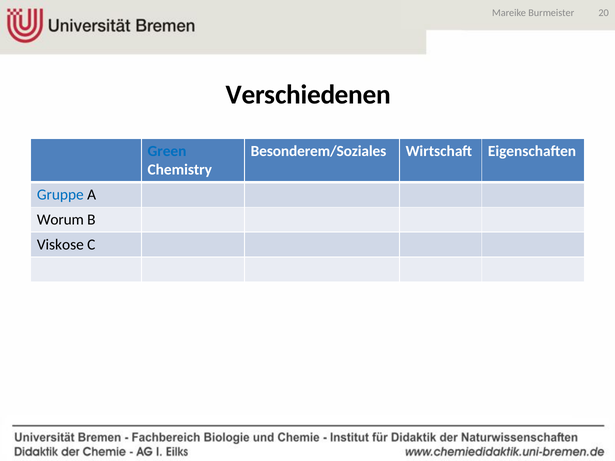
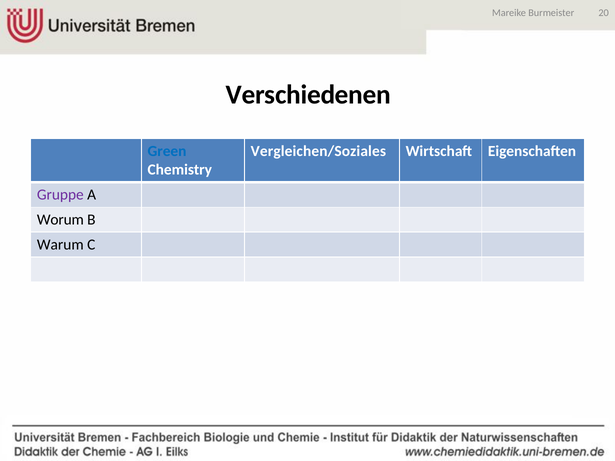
Besonderem/Soziales: Besonderem/Soziales -> Vergleichen/Soziales
Gruppe colour: blue -> purple
Viskose: Viskose -> Warum
